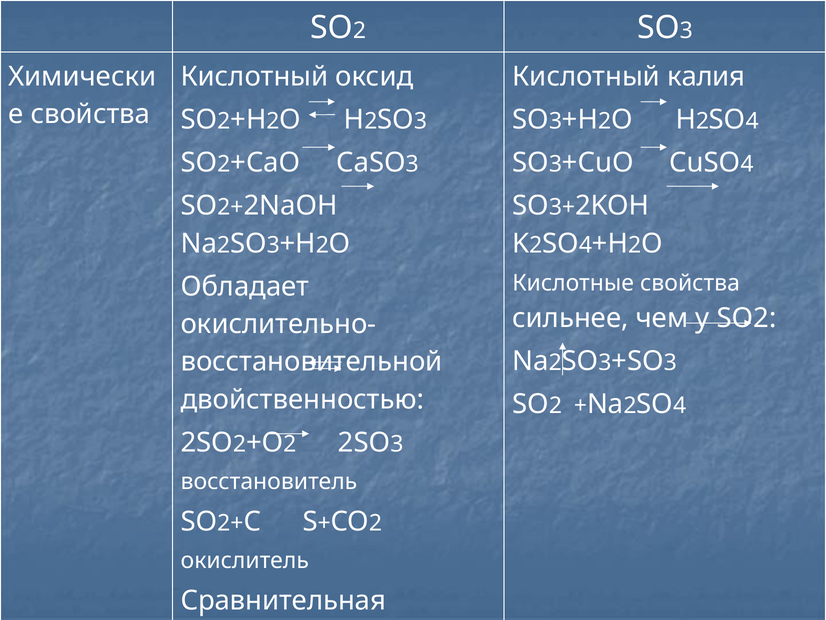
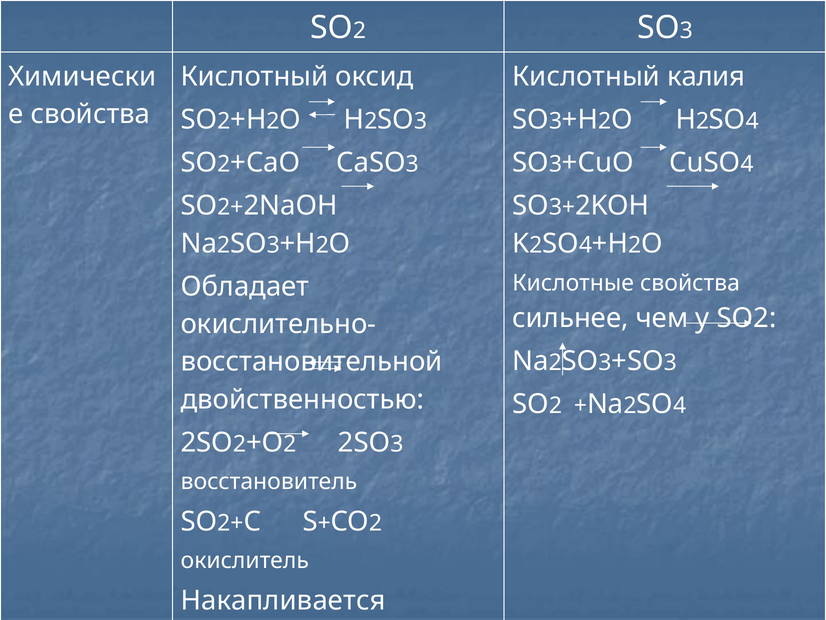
Сравнительная: Сравнительная -> Накапливается
